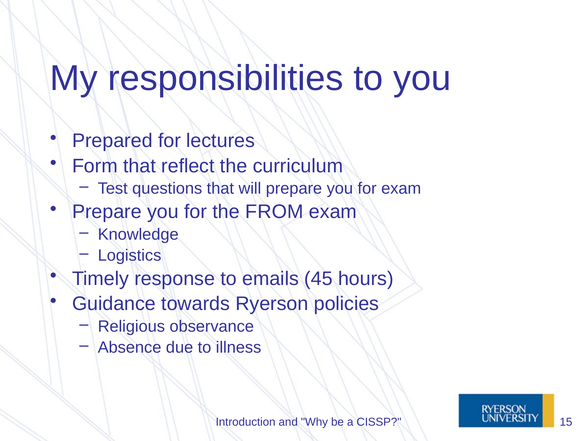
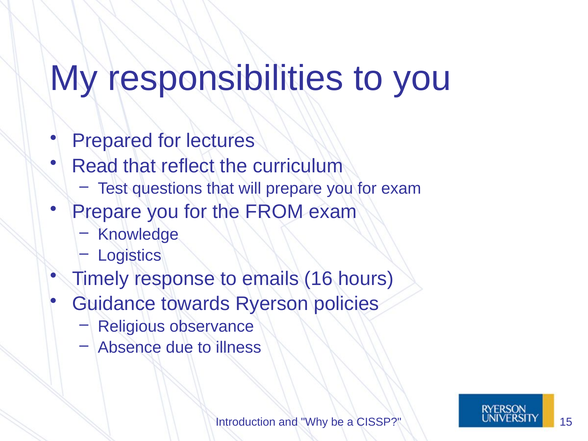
Form: Form -> Read
45: 45 -> 16
